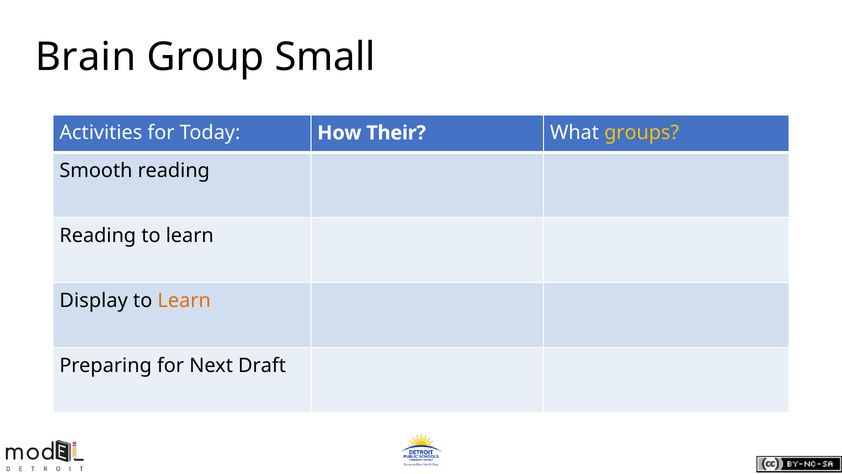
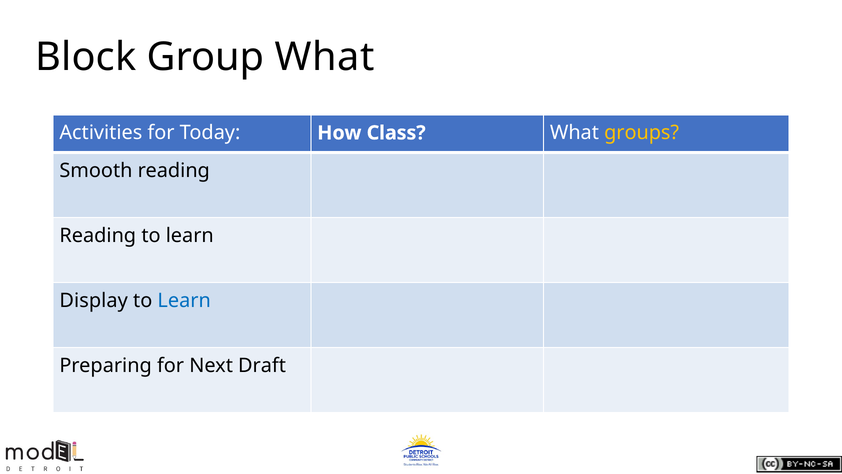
Brain: Brain -> Block
Group Small: Small -> What
Their: Their -> Class
Learn at (184, 300) colour: orange -> blue
